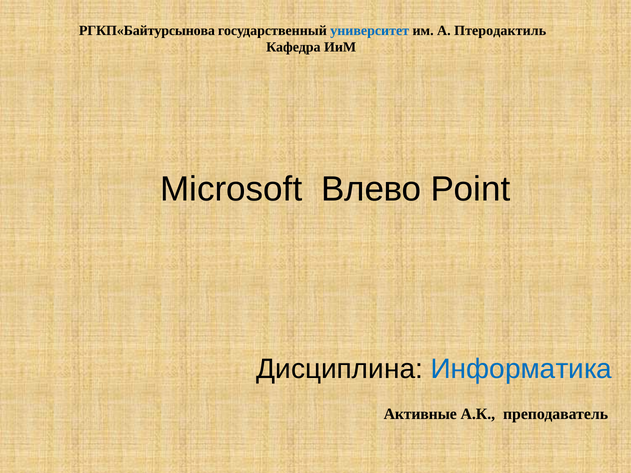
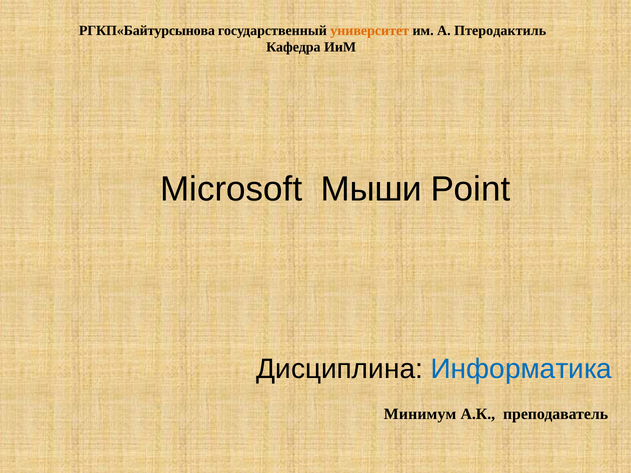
университет colour: blue -> orange
Влево: Влево -> Мыши
Активные: Активные -> Минимум
